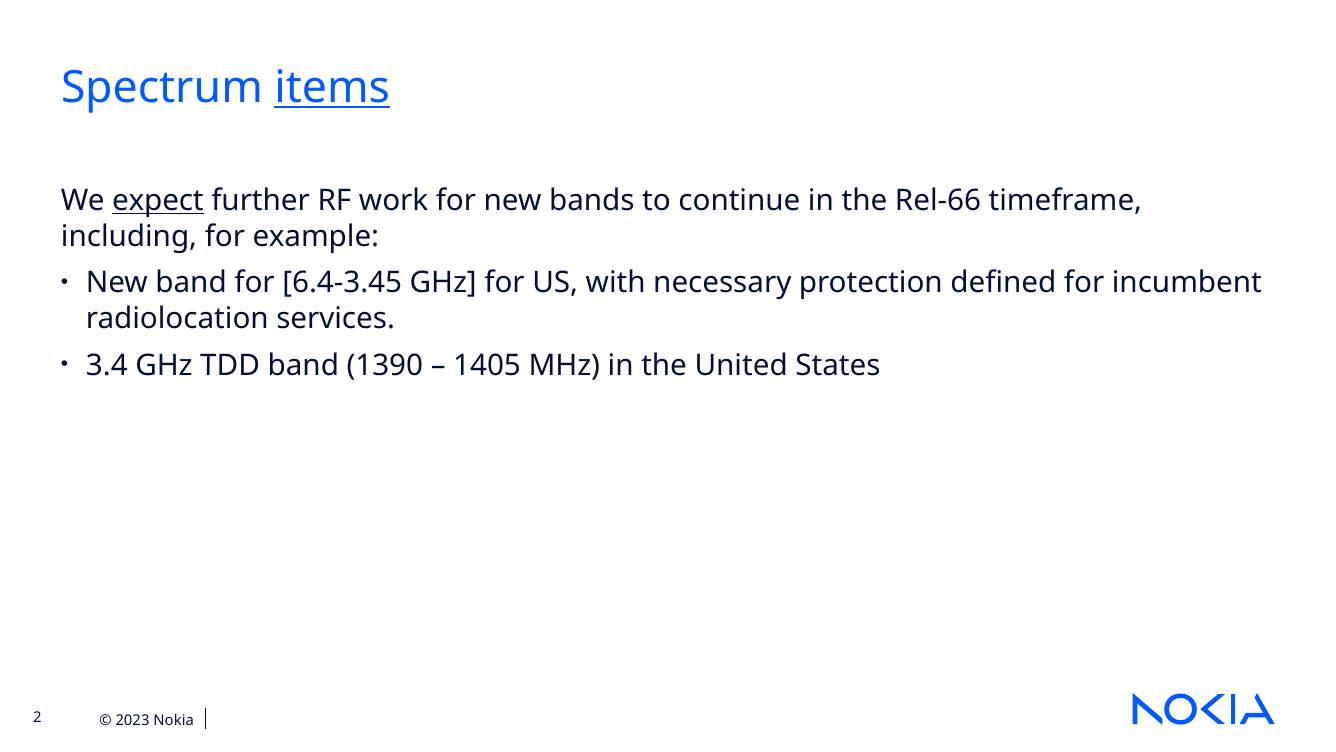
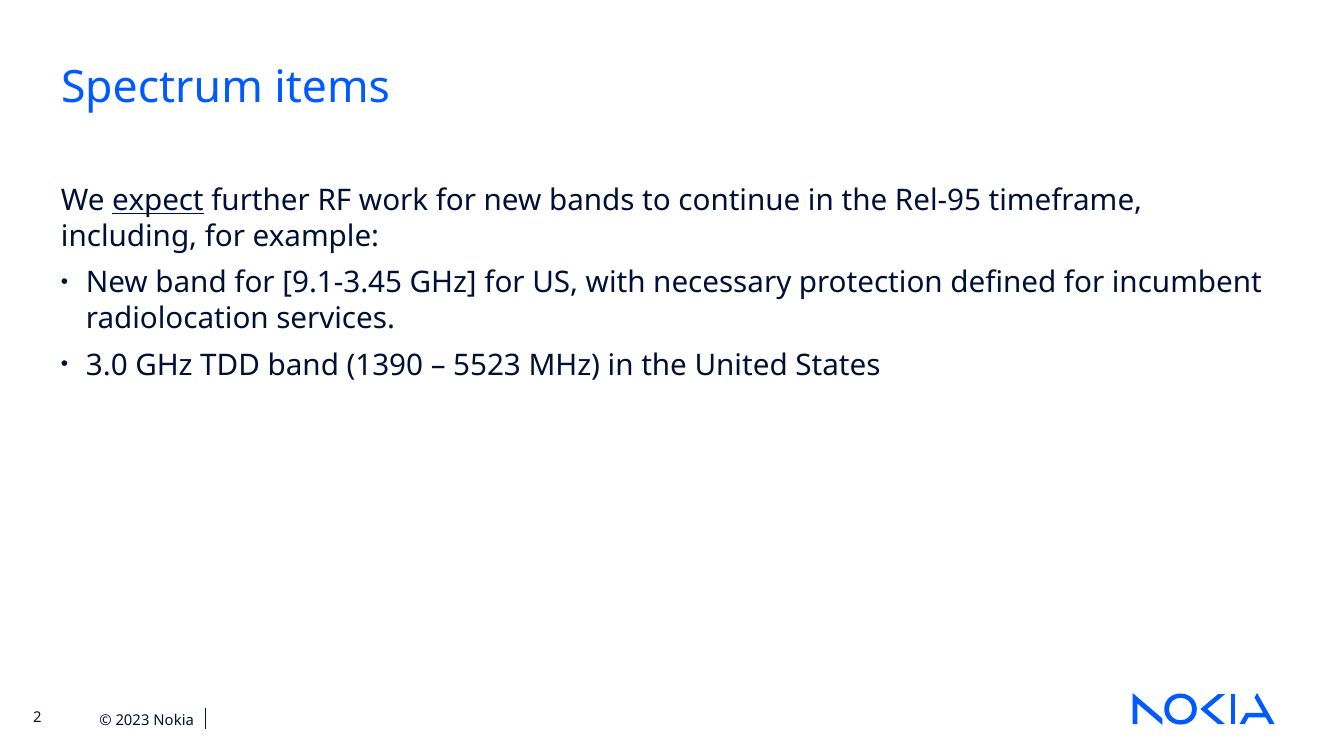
items underline: present -> none
Rel-66: Rel-66 -> Rel-95
6.4-3.45: 6.4-3.45 -> 9.1-3.45
3.4: 3.4 -> 3.0
1405: 1405 -> 5523
